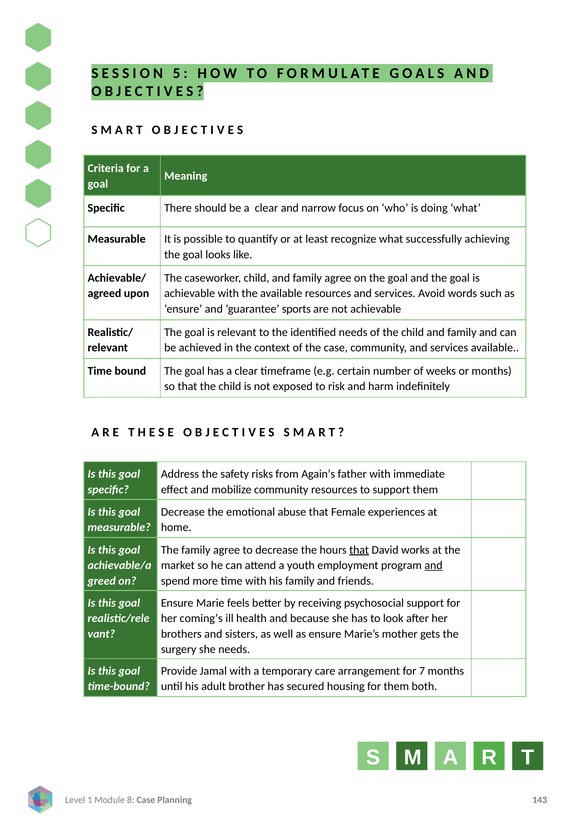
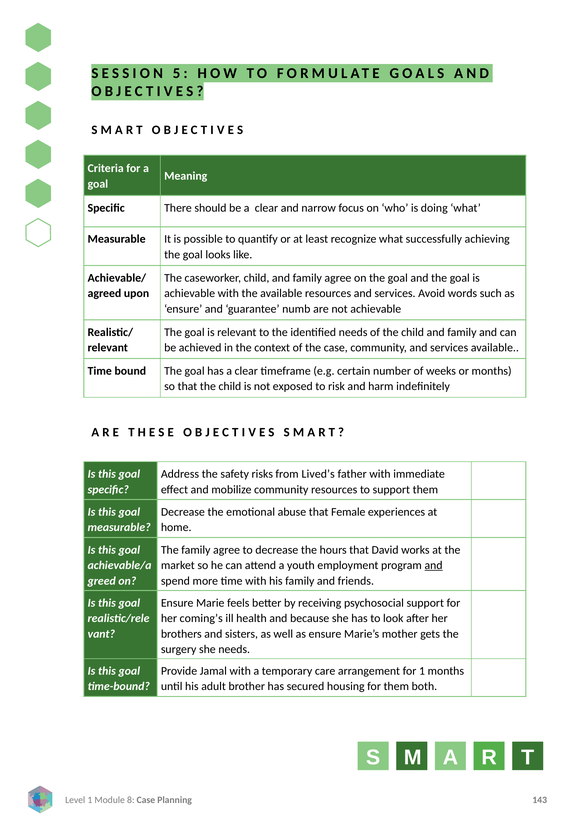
sports: sports -> numb
Again’s: Again’s -> Lived’s
that at (359, 549) underline: present -> none
for 7: 7 -> 1
